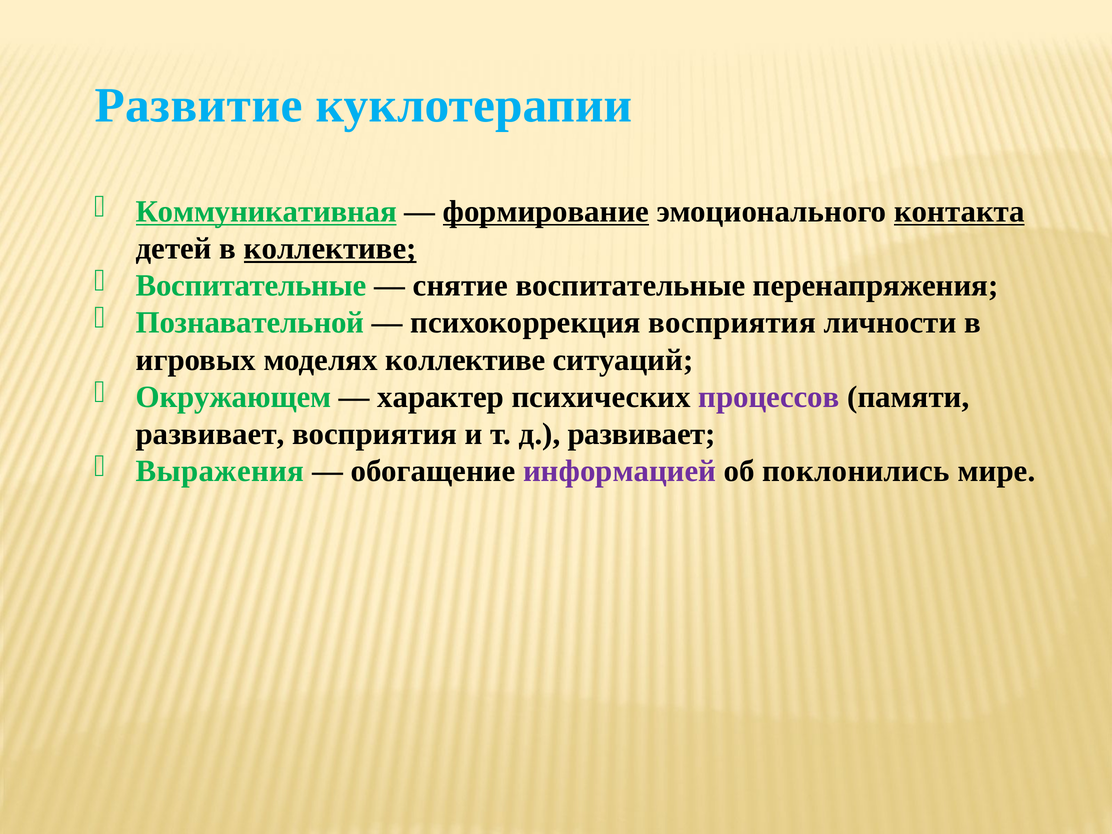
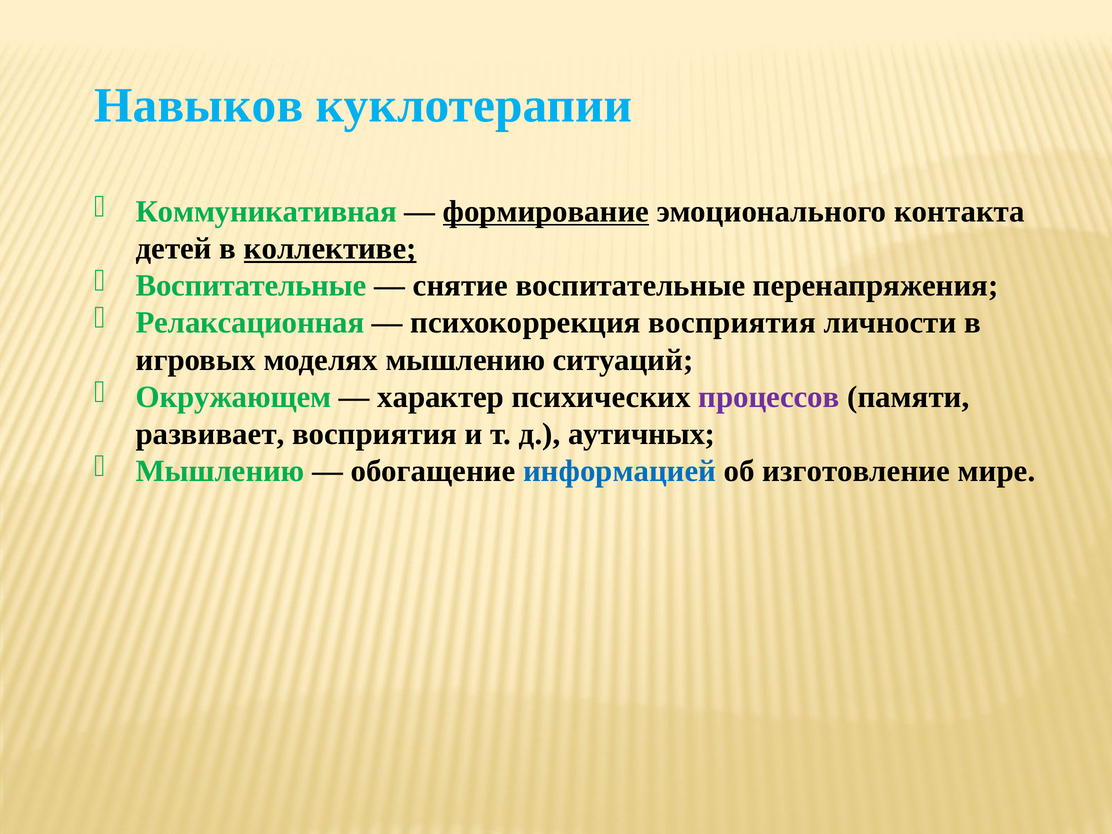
Развитие: Развитие -> Навыков
Коммуникативная underline: present -> none
контакта underline: present -> none
Познавательной: Познавательной -> Релаксационная
моделях коллективе: коллективе -> мышлению
д развивает: развивает -> аутичных
Выражения at (220, 471): Выражения -> Мышлению
информацией colour: purple -> blue
поклонились: поклонились -> изготовление
